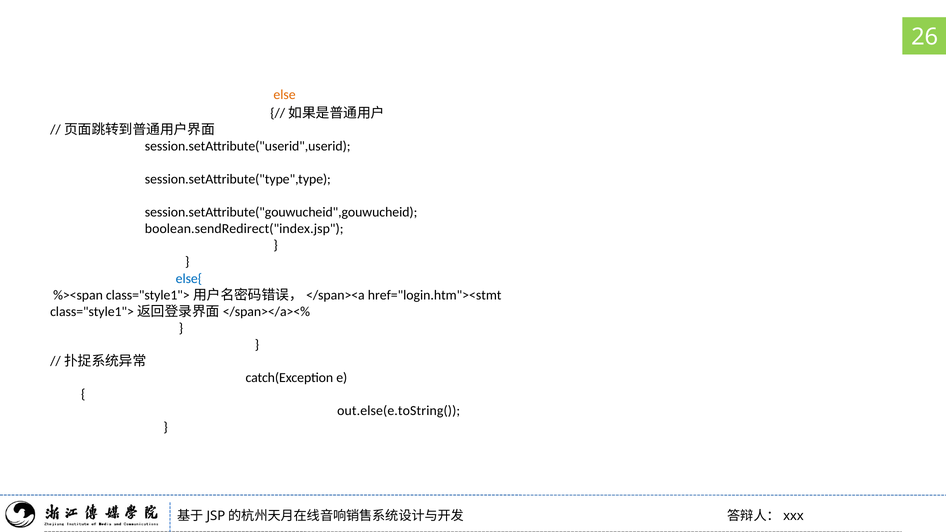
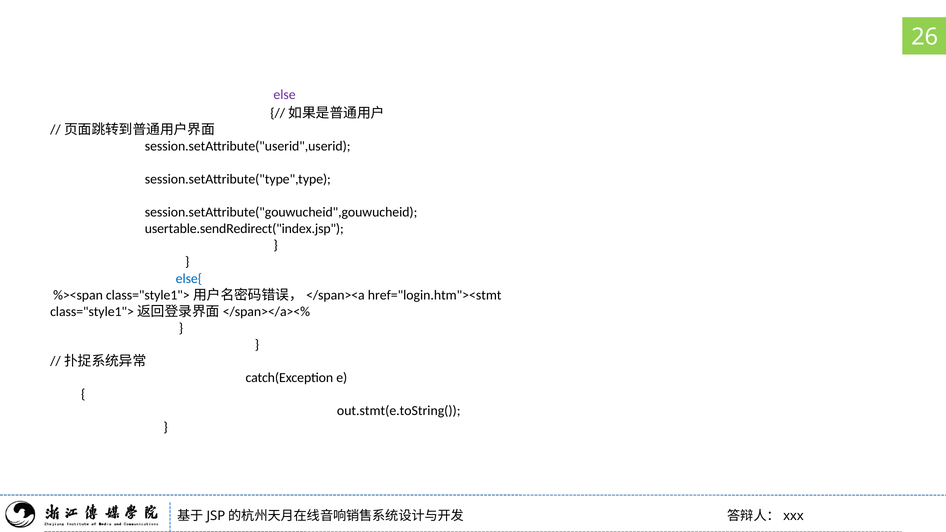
else colour: orange -> purple
boolean.sendRedirect("index.jsp: boolean.sendRedirect("index.jsp -> usertable.sendRedirect("index.jsp
out.else(e.toString(: out.else(e.toString( -> out.stmt(e.toString(
